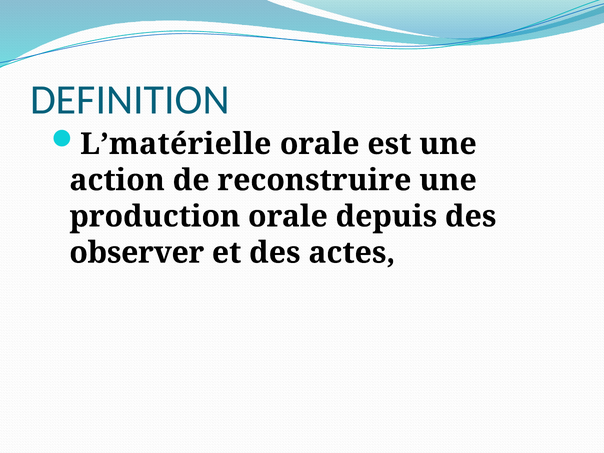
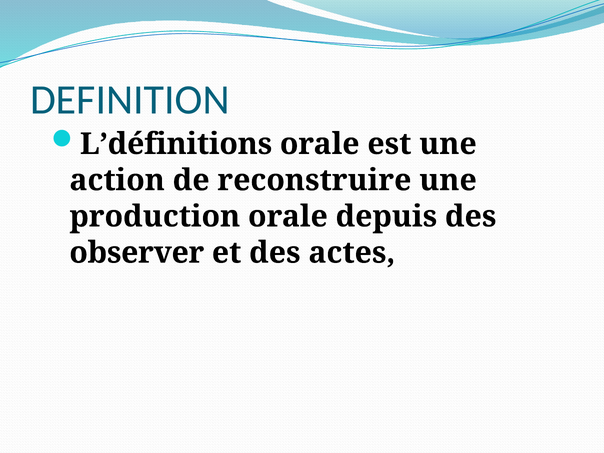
L’matérielle: L’matérielle -> L’définitions
